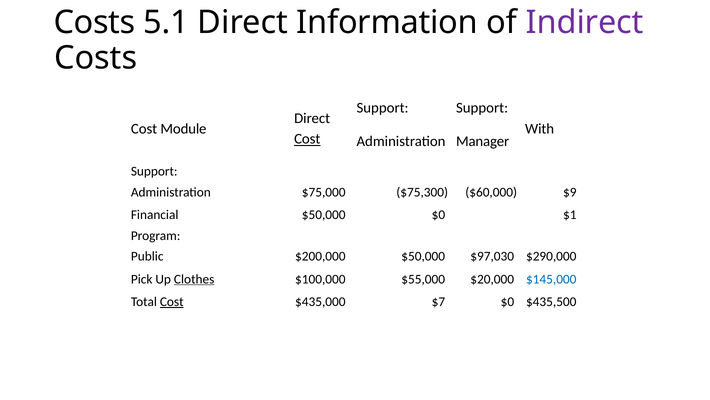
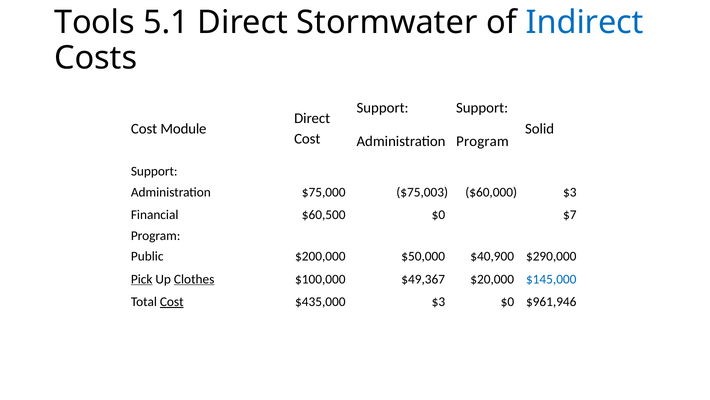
Costs at (94, 23): Costs -> Tools
Information: Information -> Stormwater
Indirect colour: purple -> blue
With: With -> Solid
Cost at (307, 139) underline: present -> none
Administration Manager: Manager -> Program
$75,300: $75,300 -> $75,003
$60,000 $9: $9 -> $3
Financial $50,000: $50,000 -> $60,500
$1: $1 -> $7
$97,030: $97,030 -> $40,900
Pick underline: none -> present
$55,000: $55,000 -> $49,367
$435,000 $7: $7 -> $3
$435,500: $435,500 -> $961,946
